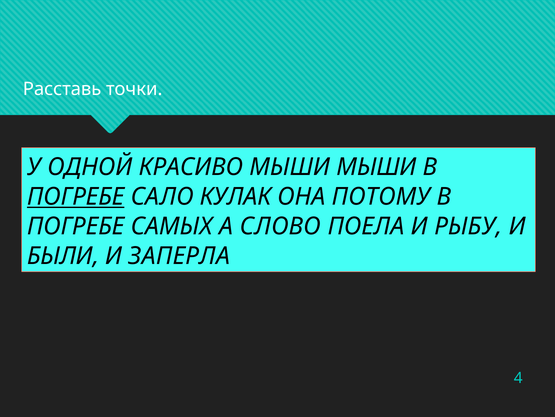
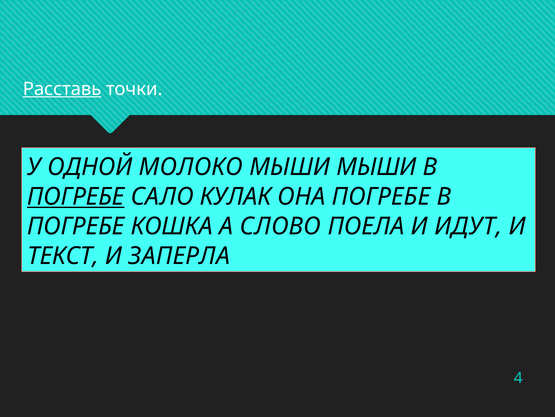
Расставь underline: none -> present
КРАСИВО: КРАСИВО -> МОЛОКО
ОНА ПОТОМУ: ПОТОМУ -> ПОГРЕБЕ
САМЫХ: САМЫХ -> КОШКА
РЫБУ: РЫБУ -> ИДУТ
БЫЛИ: БЫЛИ -> ТЕКСТ
